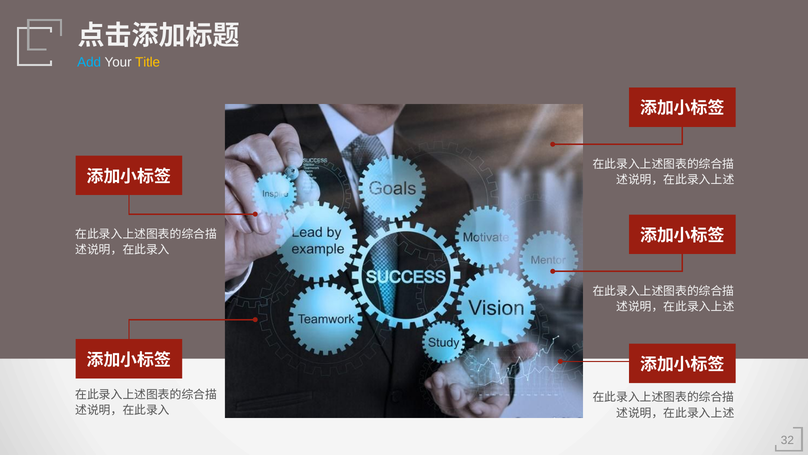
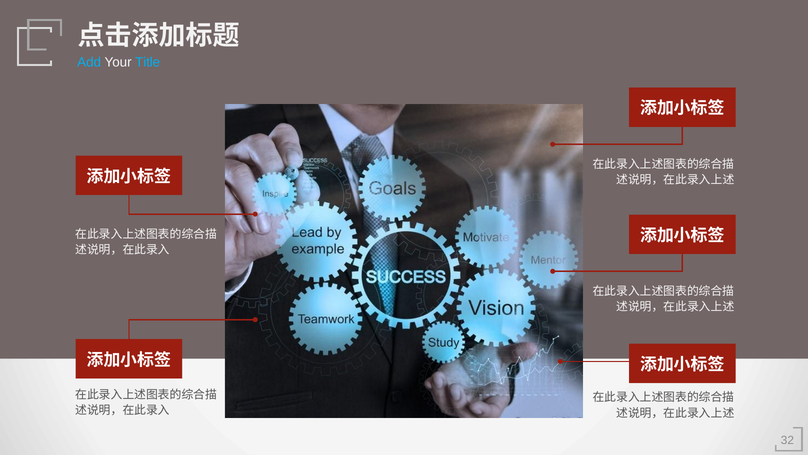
Title colour: yellow -> light blue
